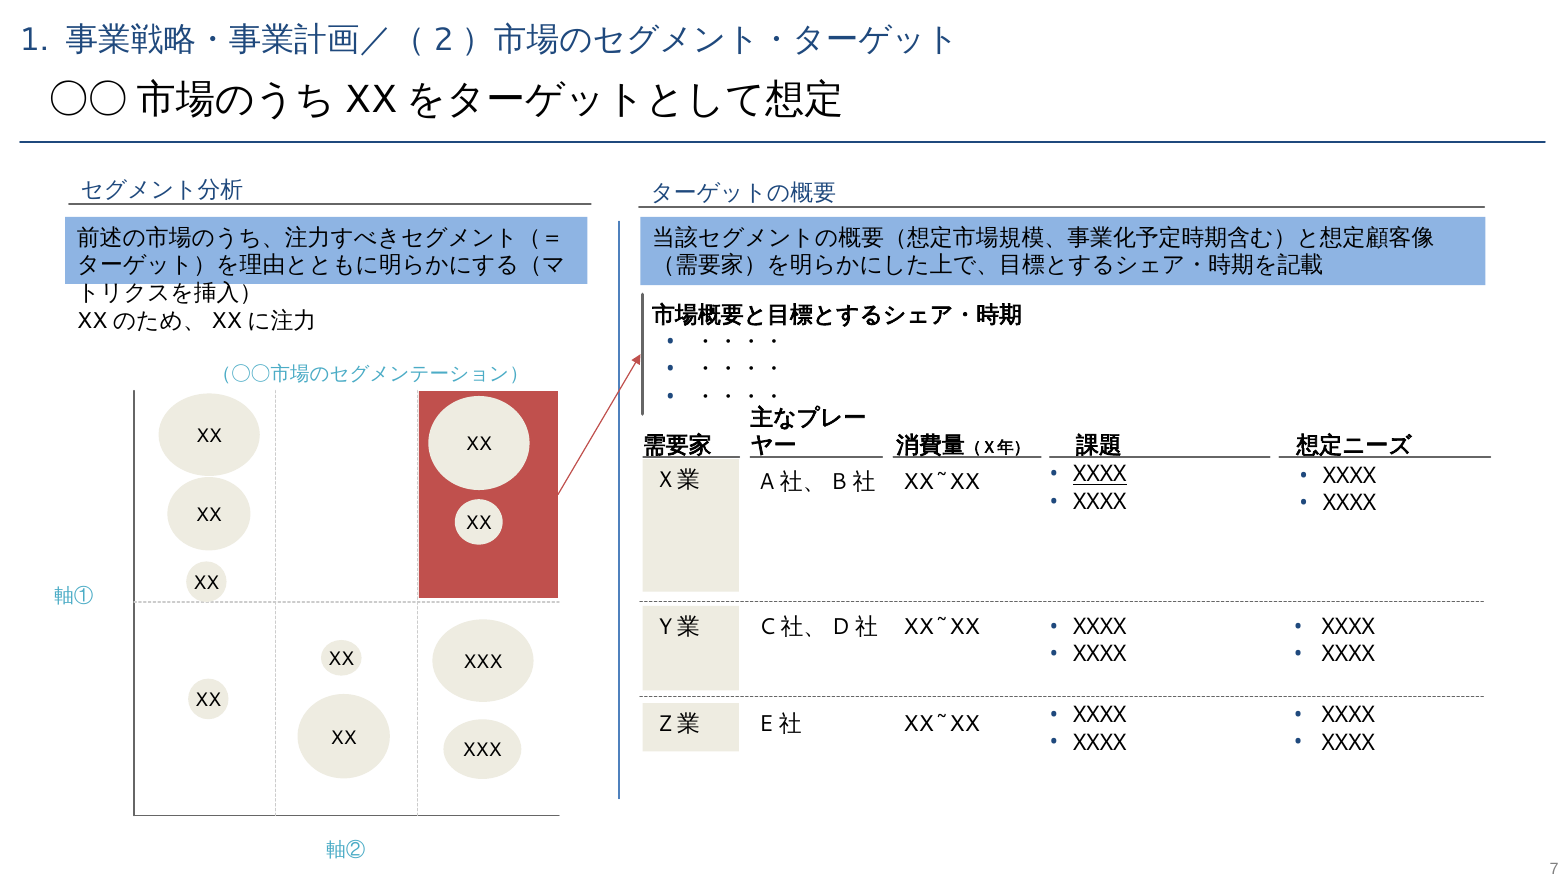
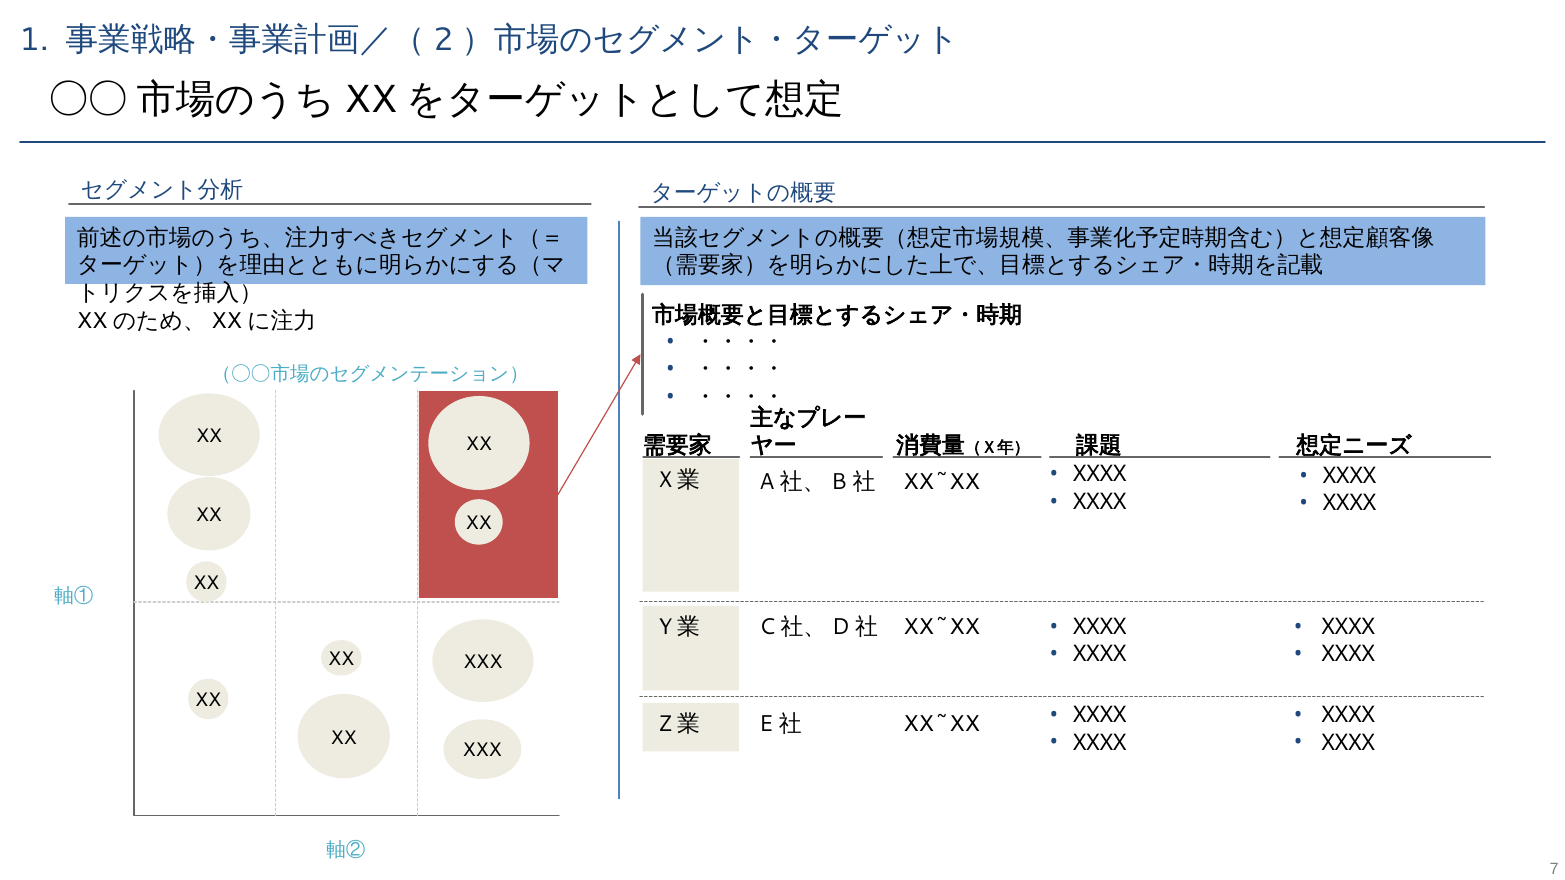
XXXX at (1100, 475) underline: present -> none
